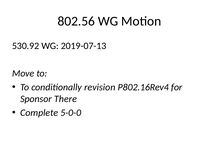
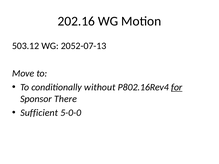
802.56: 802.56 -> 202.16
530.92: 530.92 -> 503.12
2019-07-13: 2019-07-13 -> 2052-07-13
revision: revision -> without
for underline: none -> present
Complete: Complete -> Sufficient
